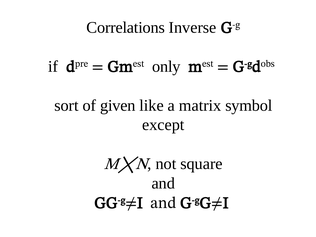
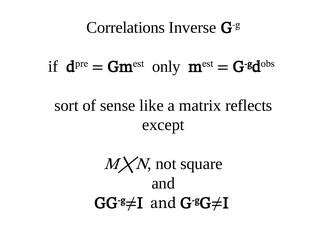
given: given -> sense
symbol: symbol -> reflects
